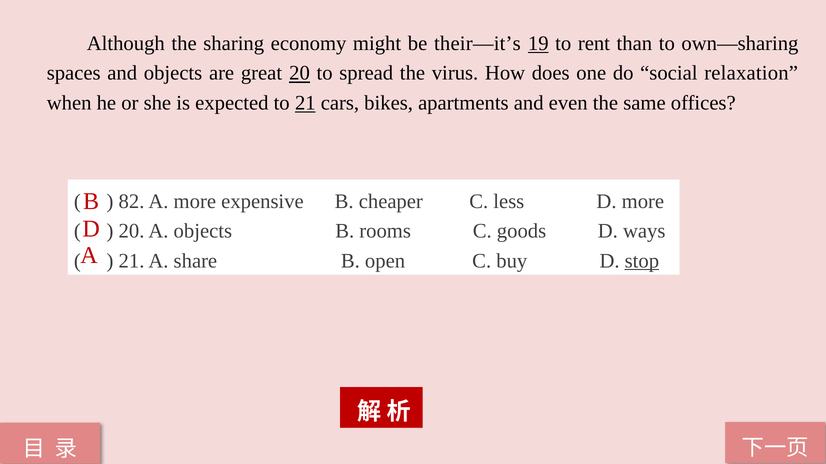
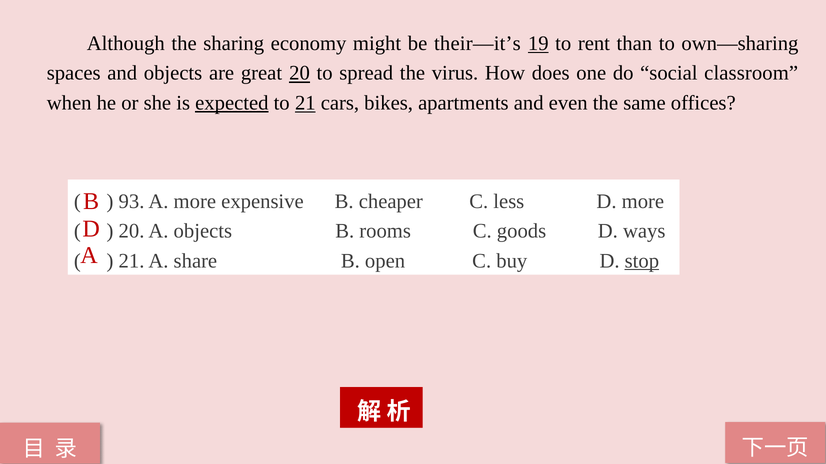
relaxation: relaxation -> classroom
expected underline: none -> present
82: 82 -> 93
